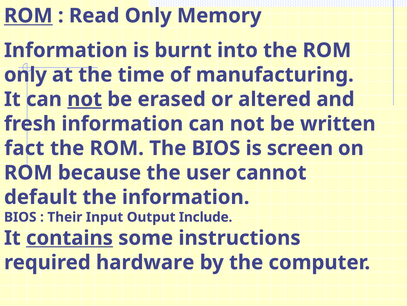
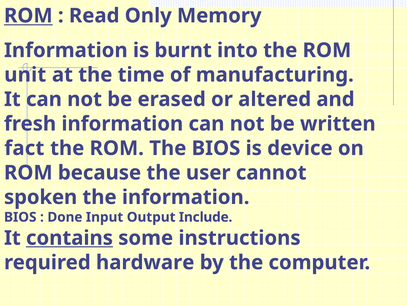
only at (25, 75): only -> unit
not at (85, 99) underline: present -> none
screen: screen -> device
default: default -> spoken
Their: Their -> Done
